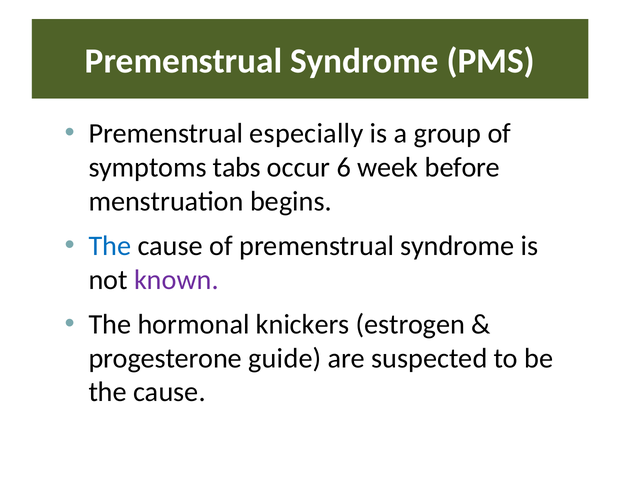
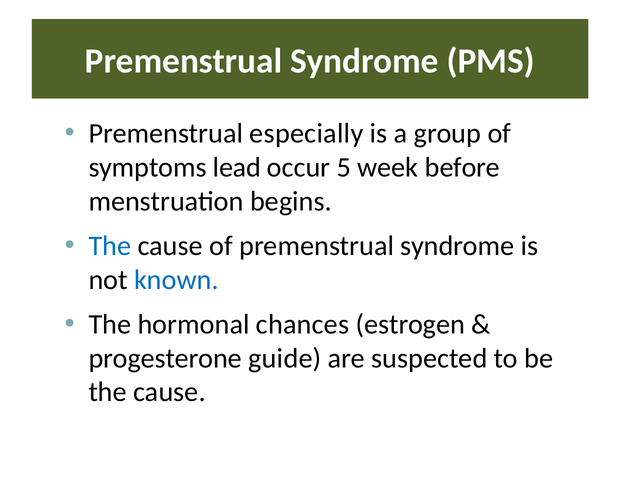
tabs: tabs -> lead
6: 6 -> 5
known colour: purple -> blue
knickers: knickers -> chances
